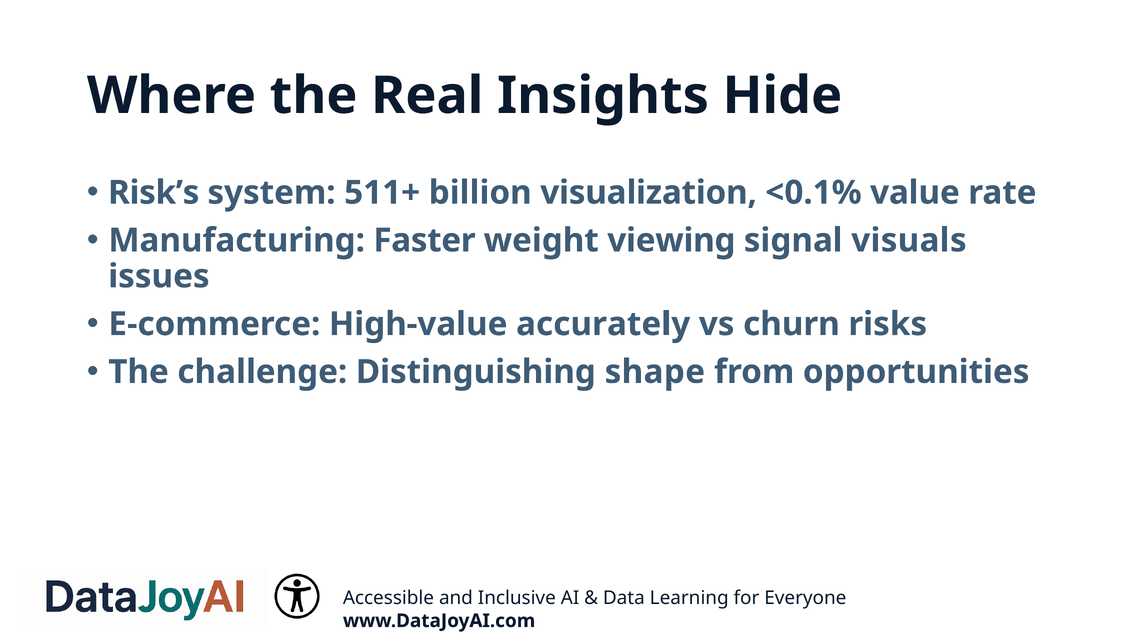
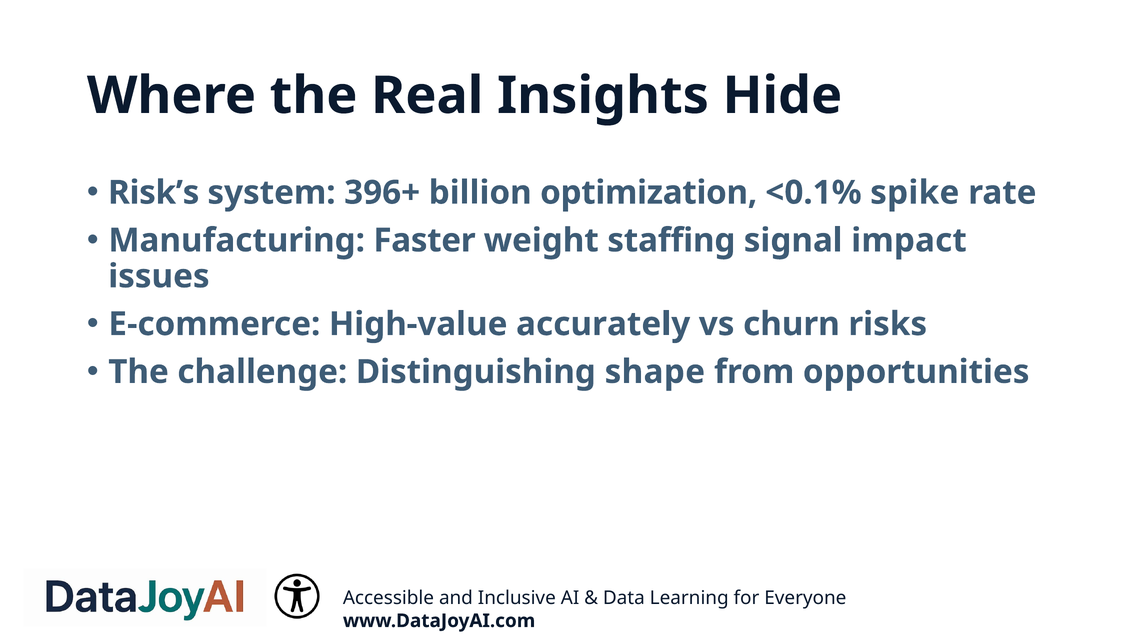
511+: 511+ -> 396+
visualization: visualization -> optimization
value: value -> spike
viewing: viewing -> staffing
visuals: visuals -> impact
